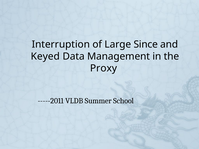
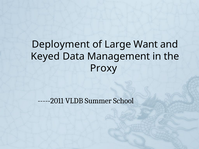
Interruption: Interruption -> Deployment
Since: Since -> Want
